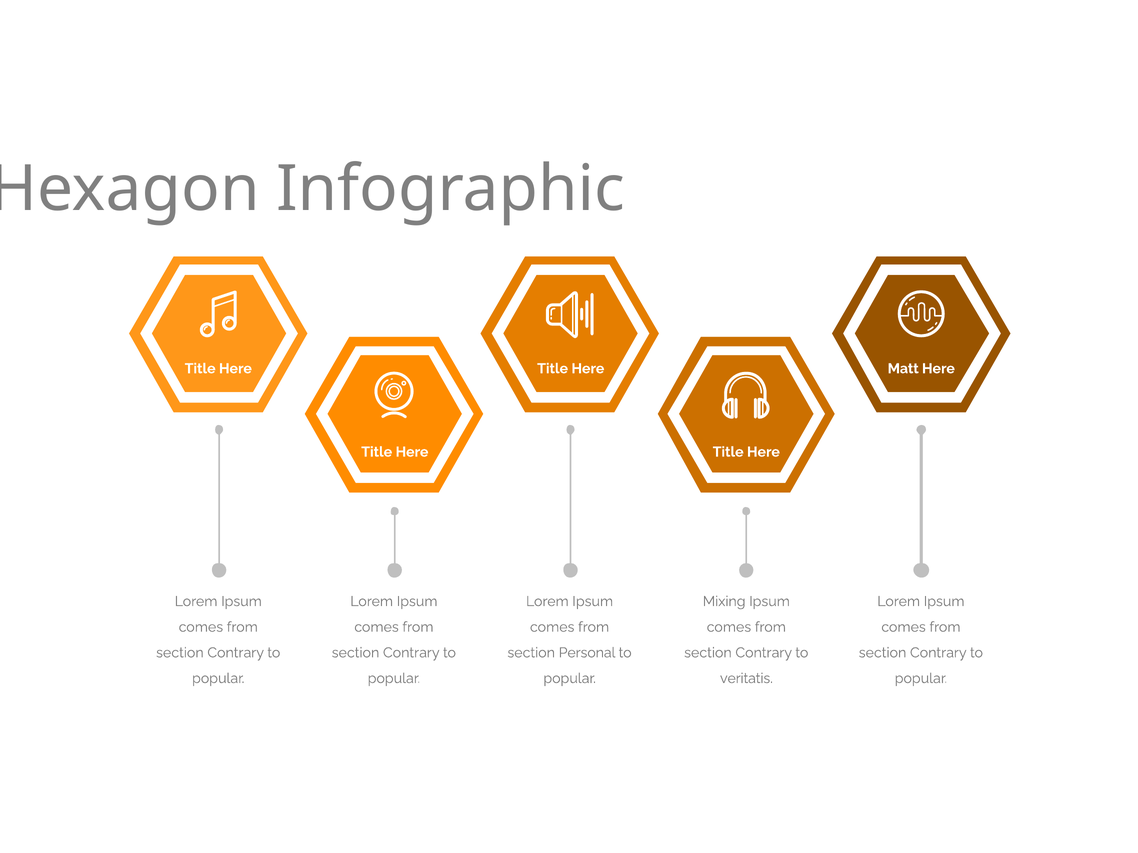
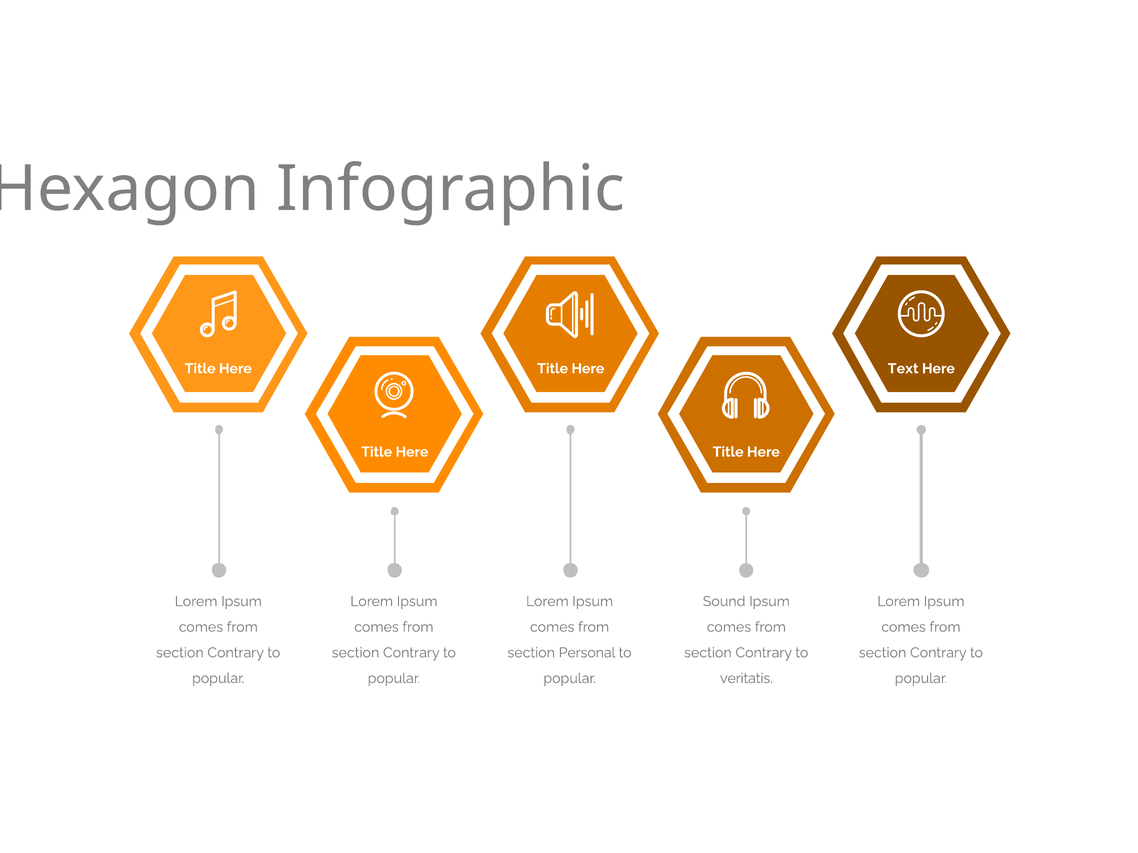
Matt: Matt -> Text
Mixing: Mixing -> Sound
